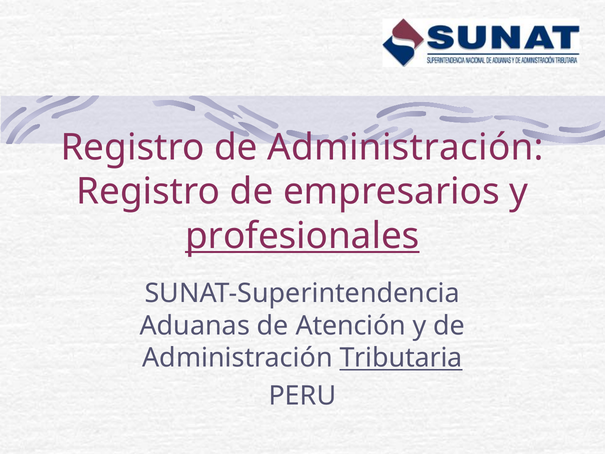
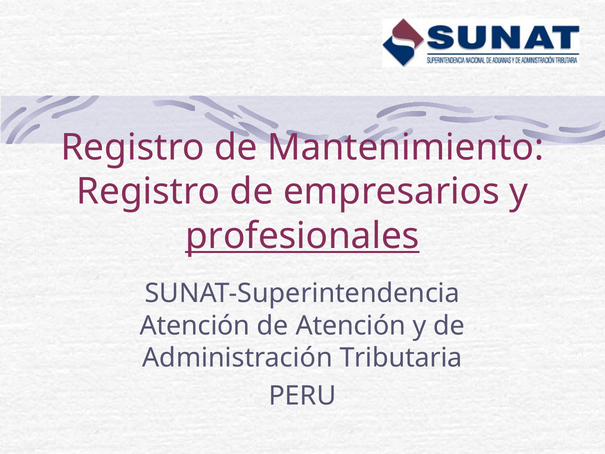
Registro de Administración: Administración -> Mantenimiento
Aduanas at (195, 326): Aduanas -> Atención
Tributaria underline: present -> none
